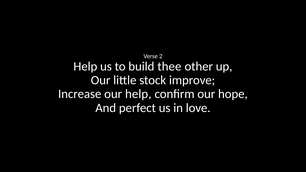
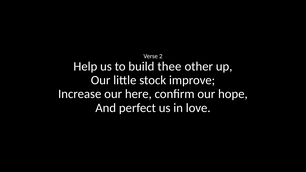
our help: help -> here
